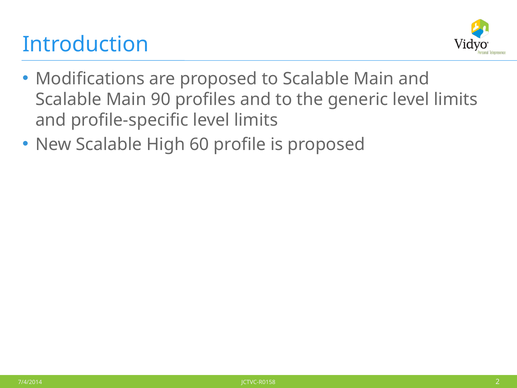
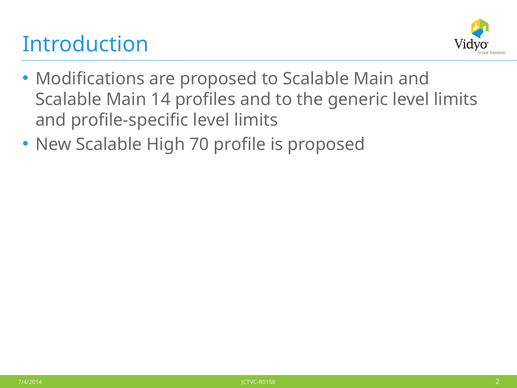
90: 90 -> 14
60: 60 -> 70
